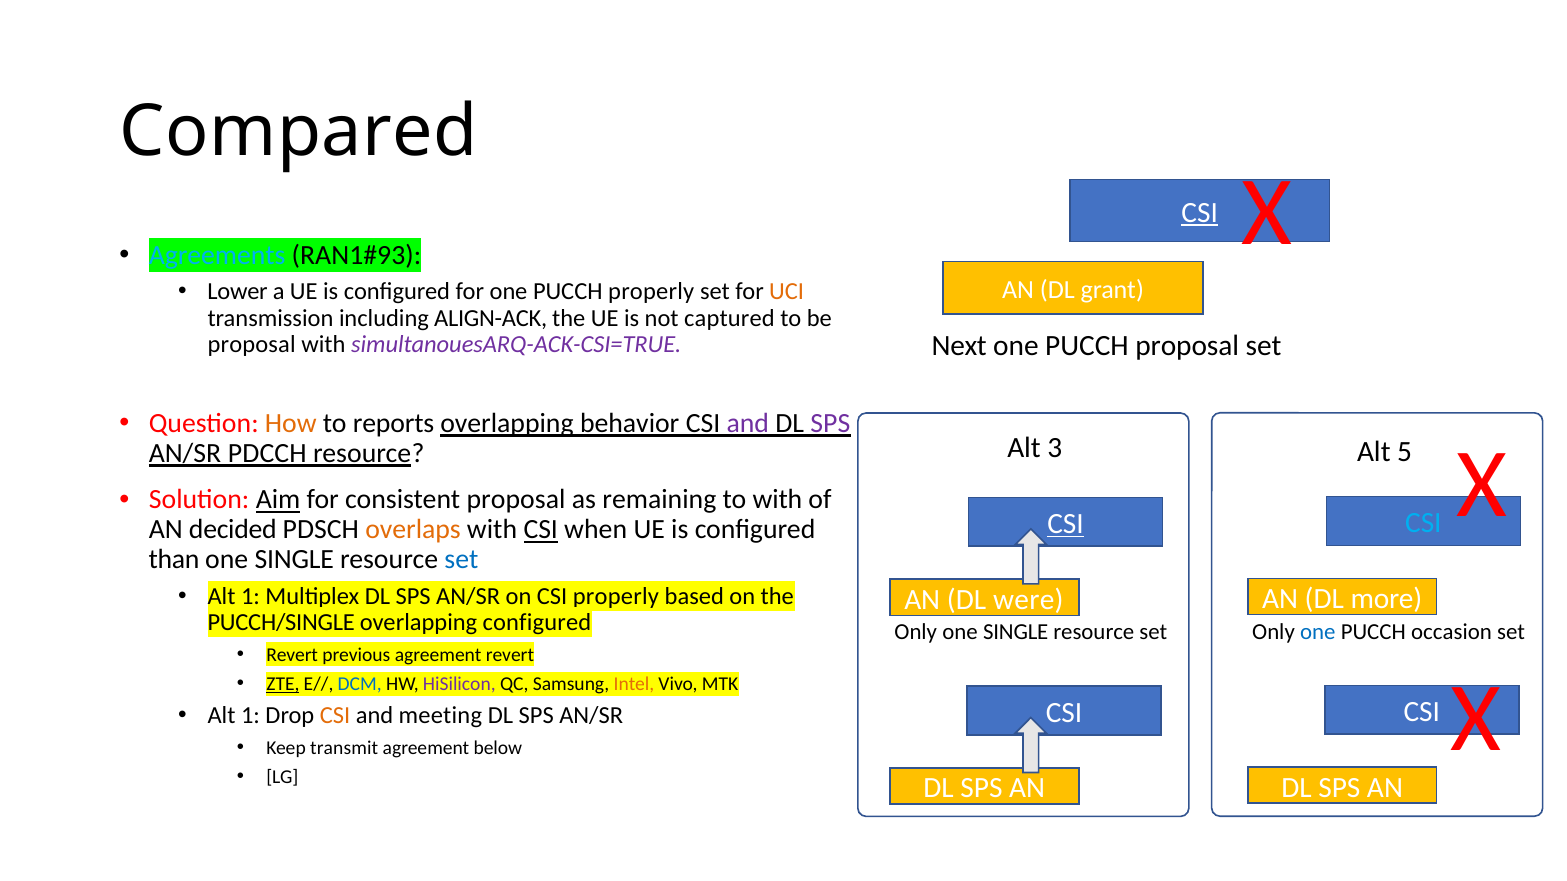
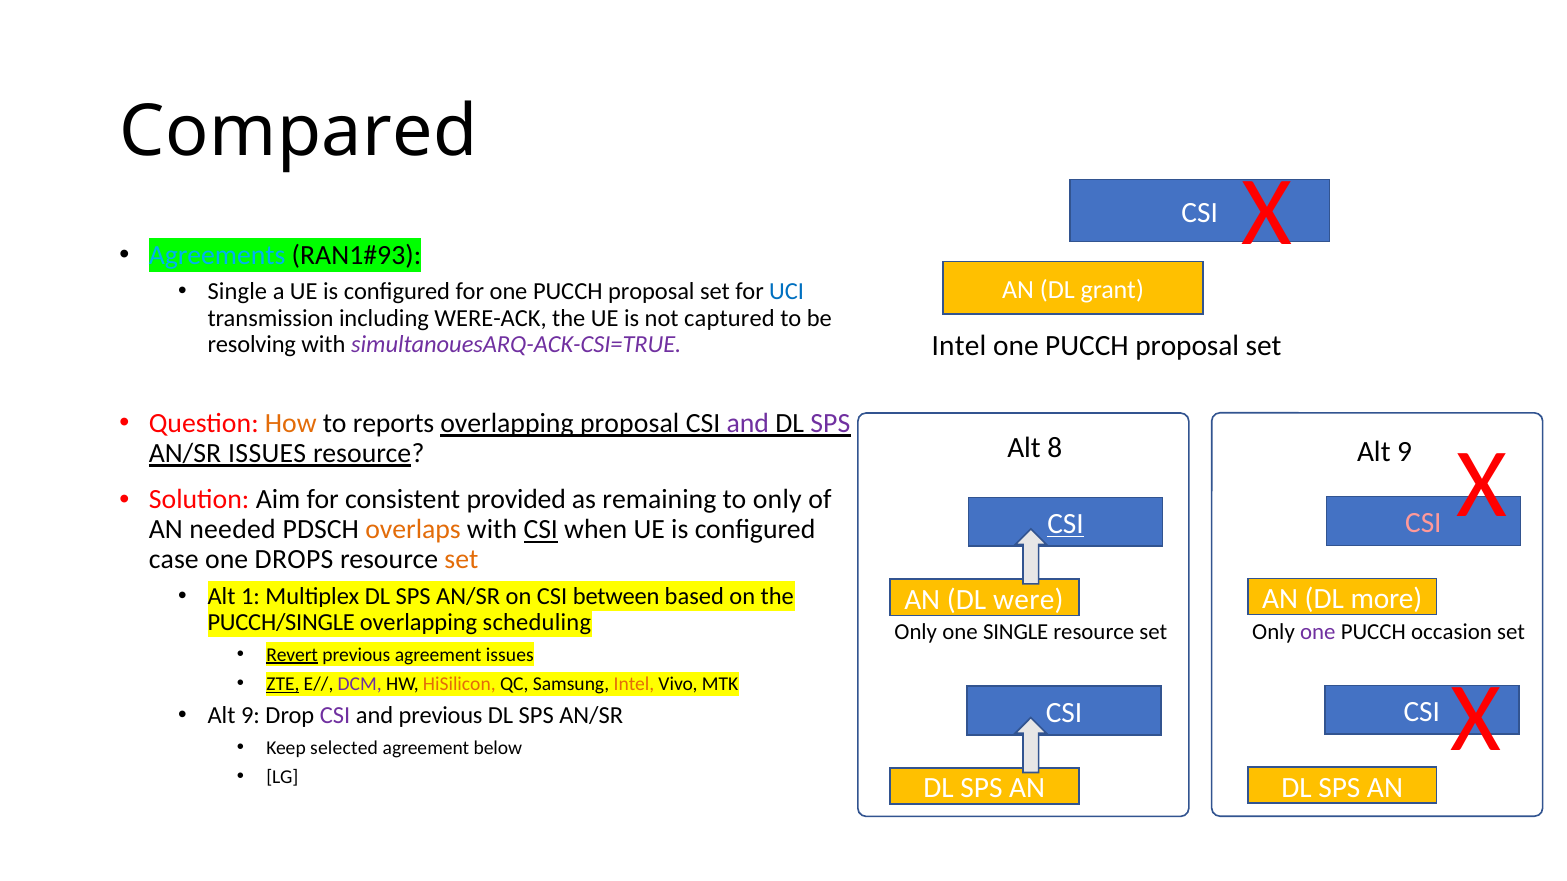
CSI at (1200, 213) underline: present -> none
Lower at (238, 292): Lower -> Single
for one PUCCH properly: properly -> proposal
UCI colour: orange -> blue
ALIGN-ACK: ALIGN-ACK -> WERE-ACK
Next at (959, 346): Next -> Intel
proposal at (252, 345): proposal -> resolving
overlapping behavior: behavior -> proposal
3: 3 -> 8
5 at (1405, 452): 5 -> 9
AN/SR PDCCH: PDCCH -> ISSUES
Aim underline: present -> none
consistent proposal: proposal -> provided
to with: with -> only
CSI at (1423, 523) colour: light blue -> pink
decided: decided -> needed
than: than -> case
SINGLE at (294, 560): SINGLE -> DROPS
set at (461, 560) colour: blue -> orange
properly at (616, 596): properly -> between
overlapping configured: configured -> scheduling
one at (1318, 632) colour: blue -> purple
Revert at (292, 655) underline: none -> present
agreement revert: revert -> issues
DCM colour: blue -> purple
HiSilicon colour: purple -> orange
1 at (250, 716): 1 -> 9
CSI at (335, 716) colour: orange -> purple
and meeting: meeting -> previous
transmit: transmit -> selected
